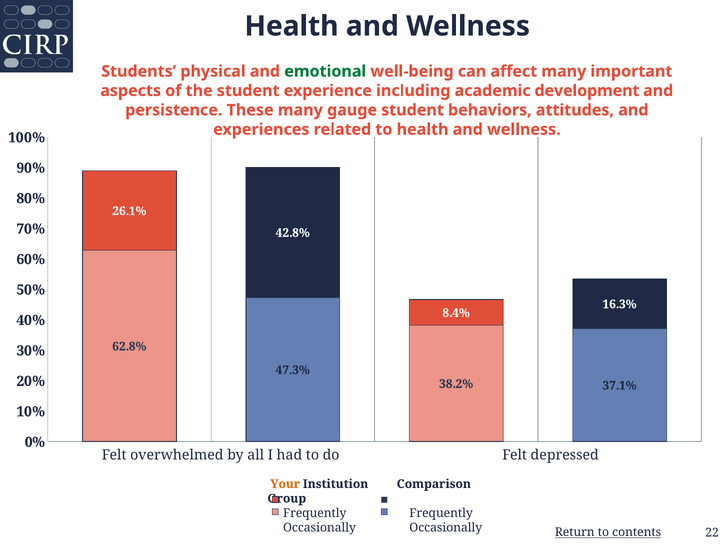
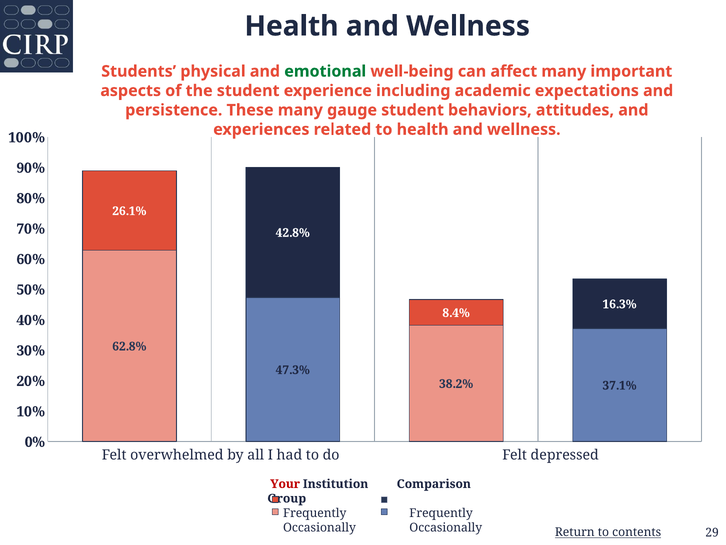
development: development -> expectations
Your colour: orange -> red
22: 22 -> 29
